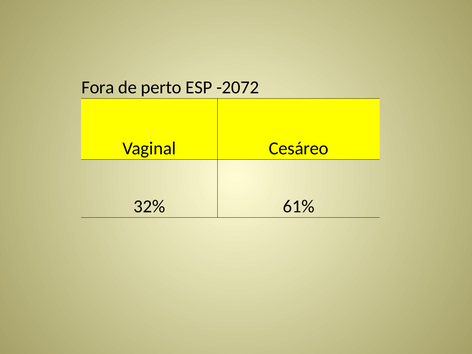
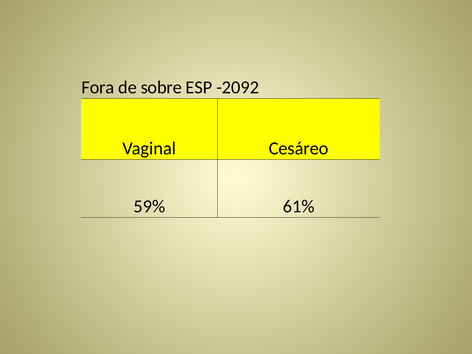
perto: perto -> sobre
-2072: -2072 -> -2092
32%: 32% -> 59%
